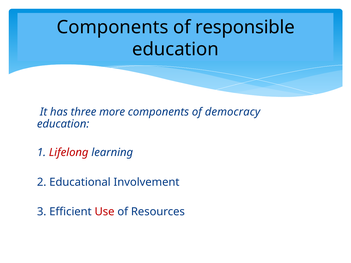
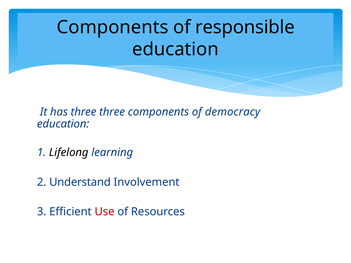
three more: more -> three
Lifelong colour: red -> black
Educational: Educational -> Understand
